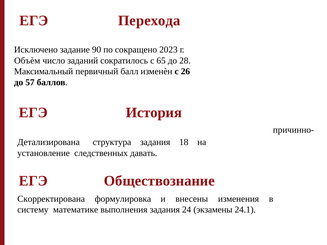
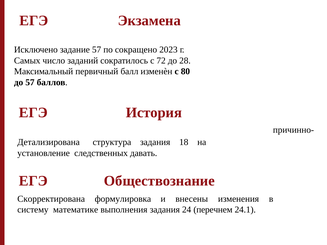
Перехода: Перехода -> Экзамена
задание 90: 90 -> 57
Объѐм: Объѐм -> Самых
65: 65 -> 72
26: 26 -> 80
экзамены: экзамены -> перечнем
